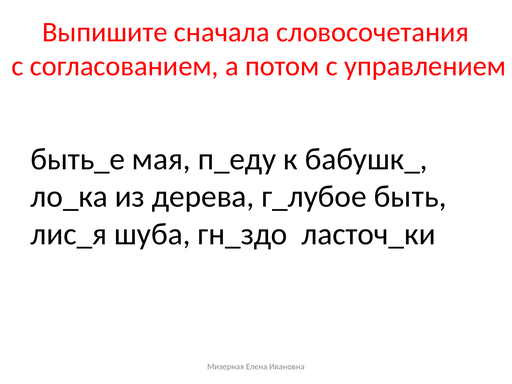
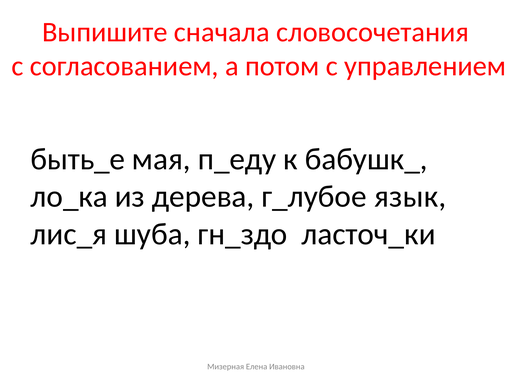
быть: быть -> язык
